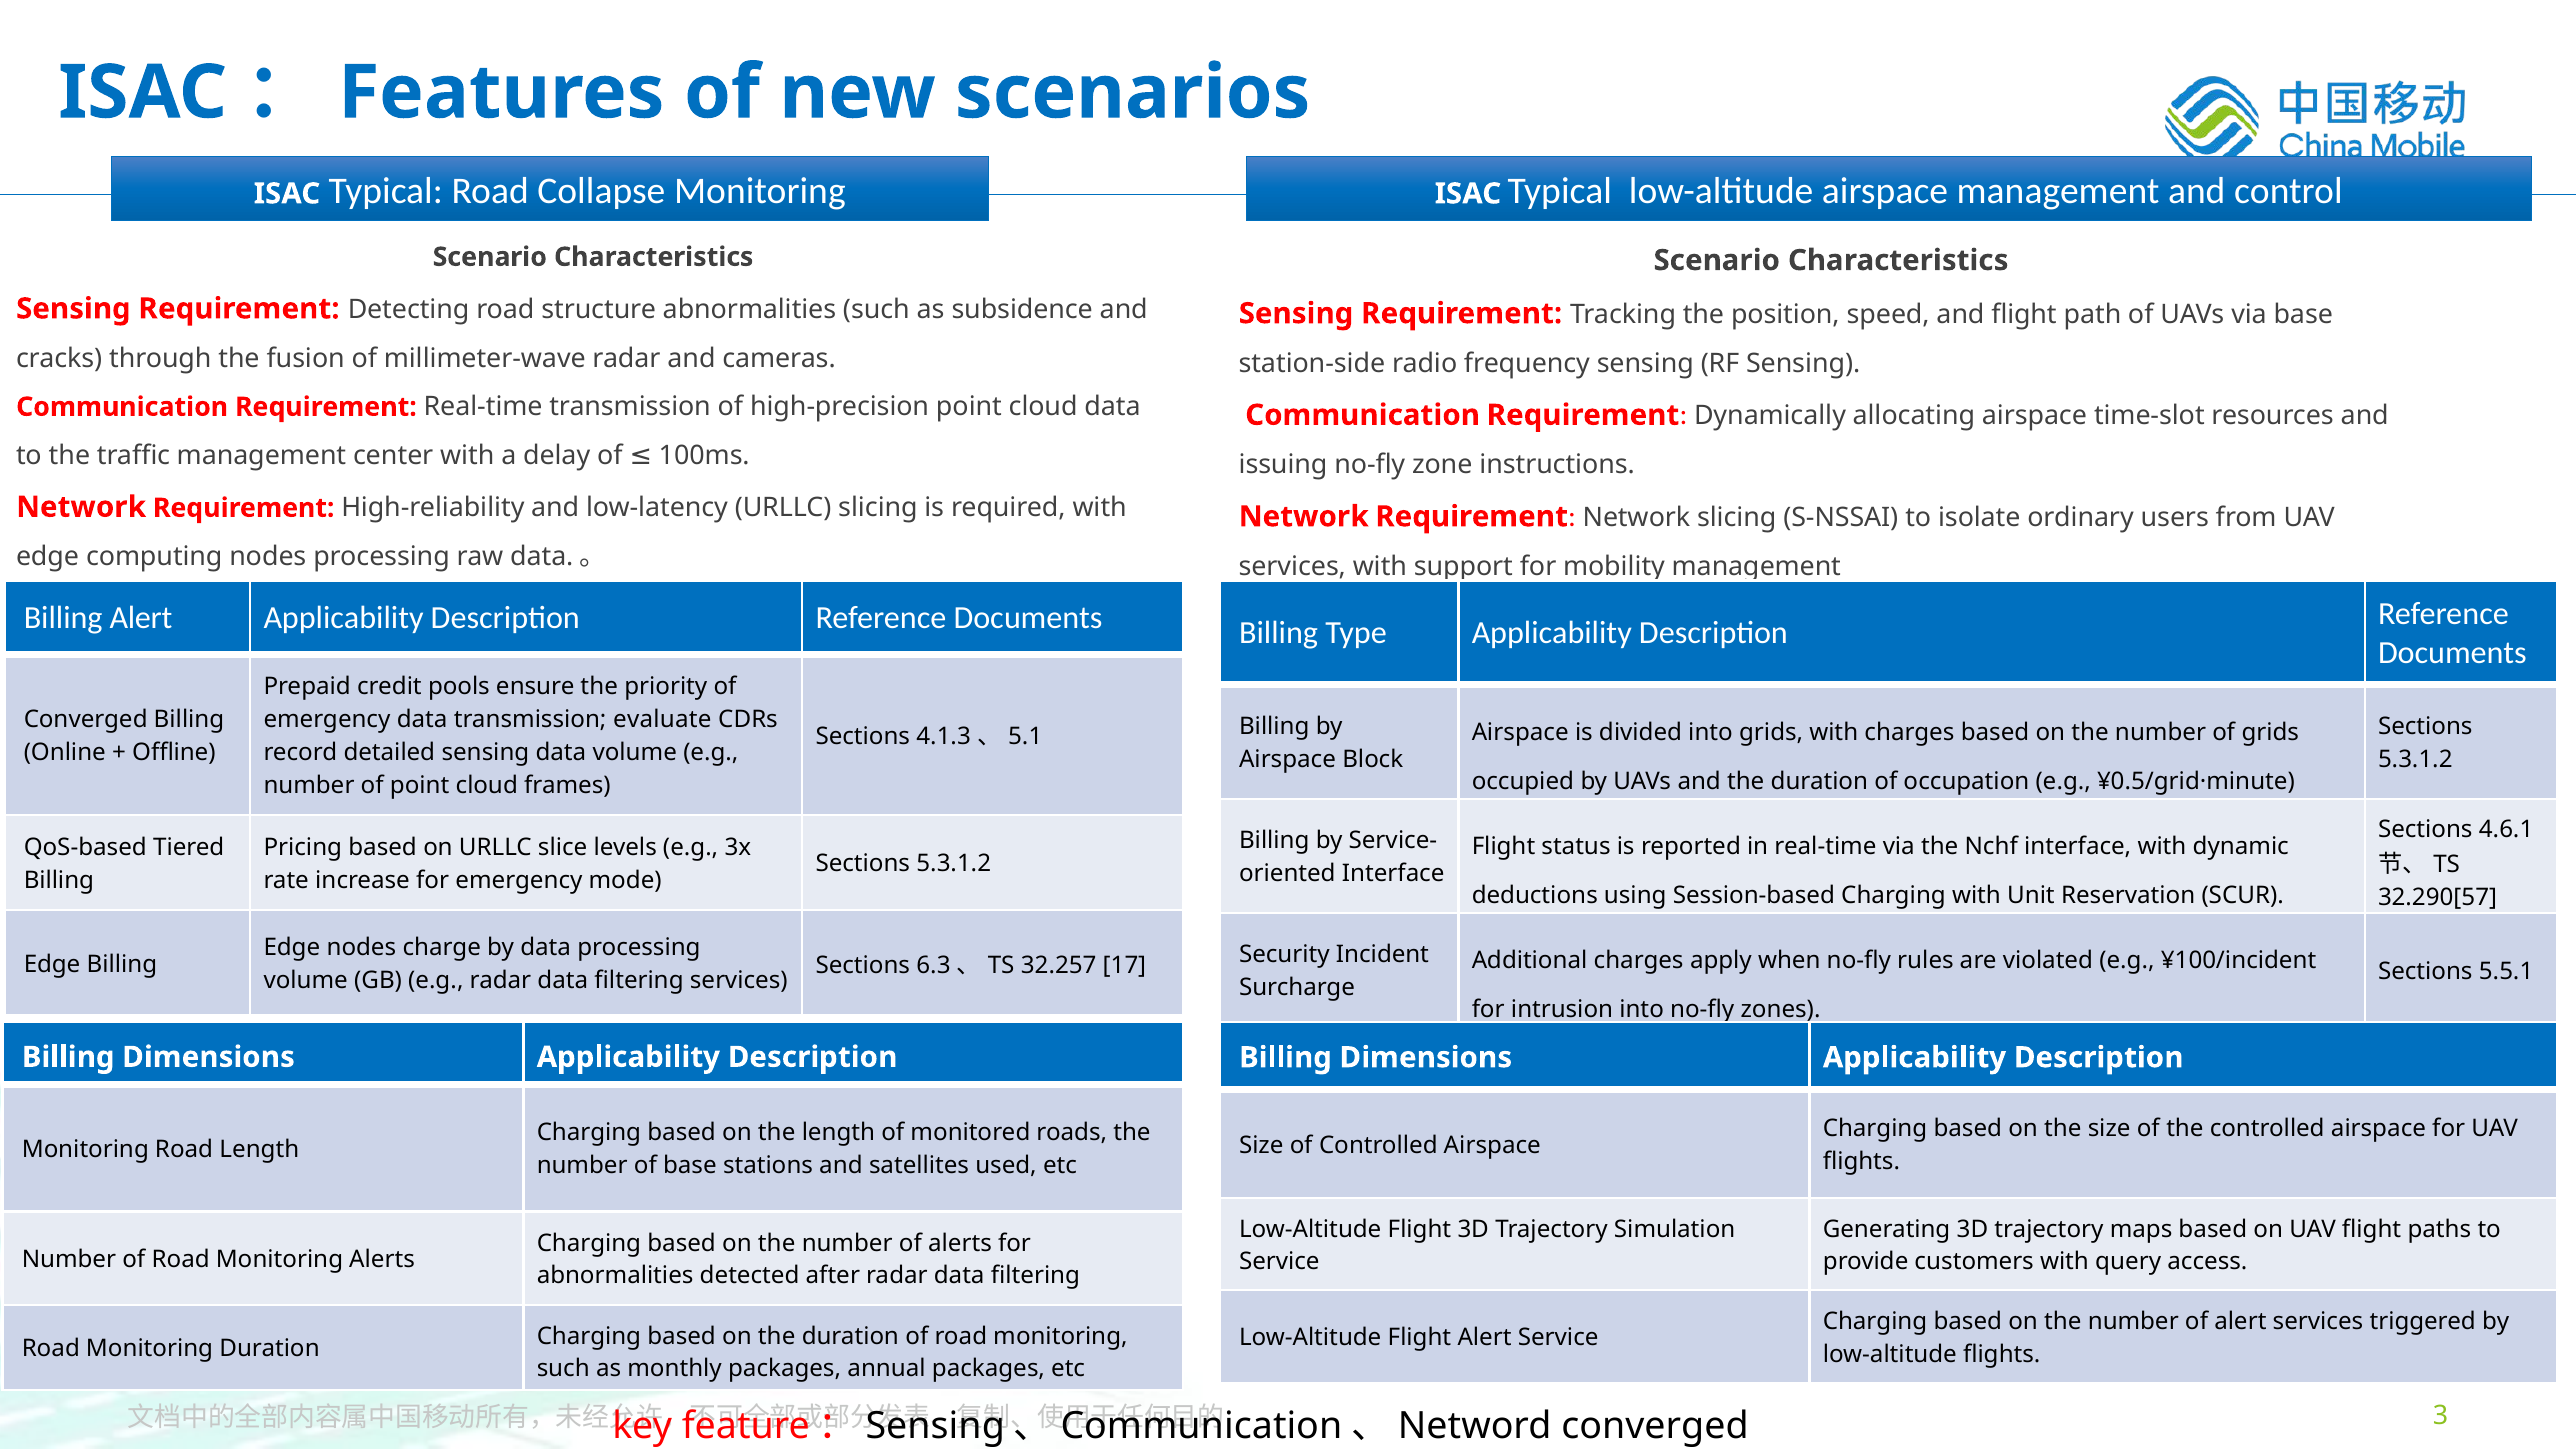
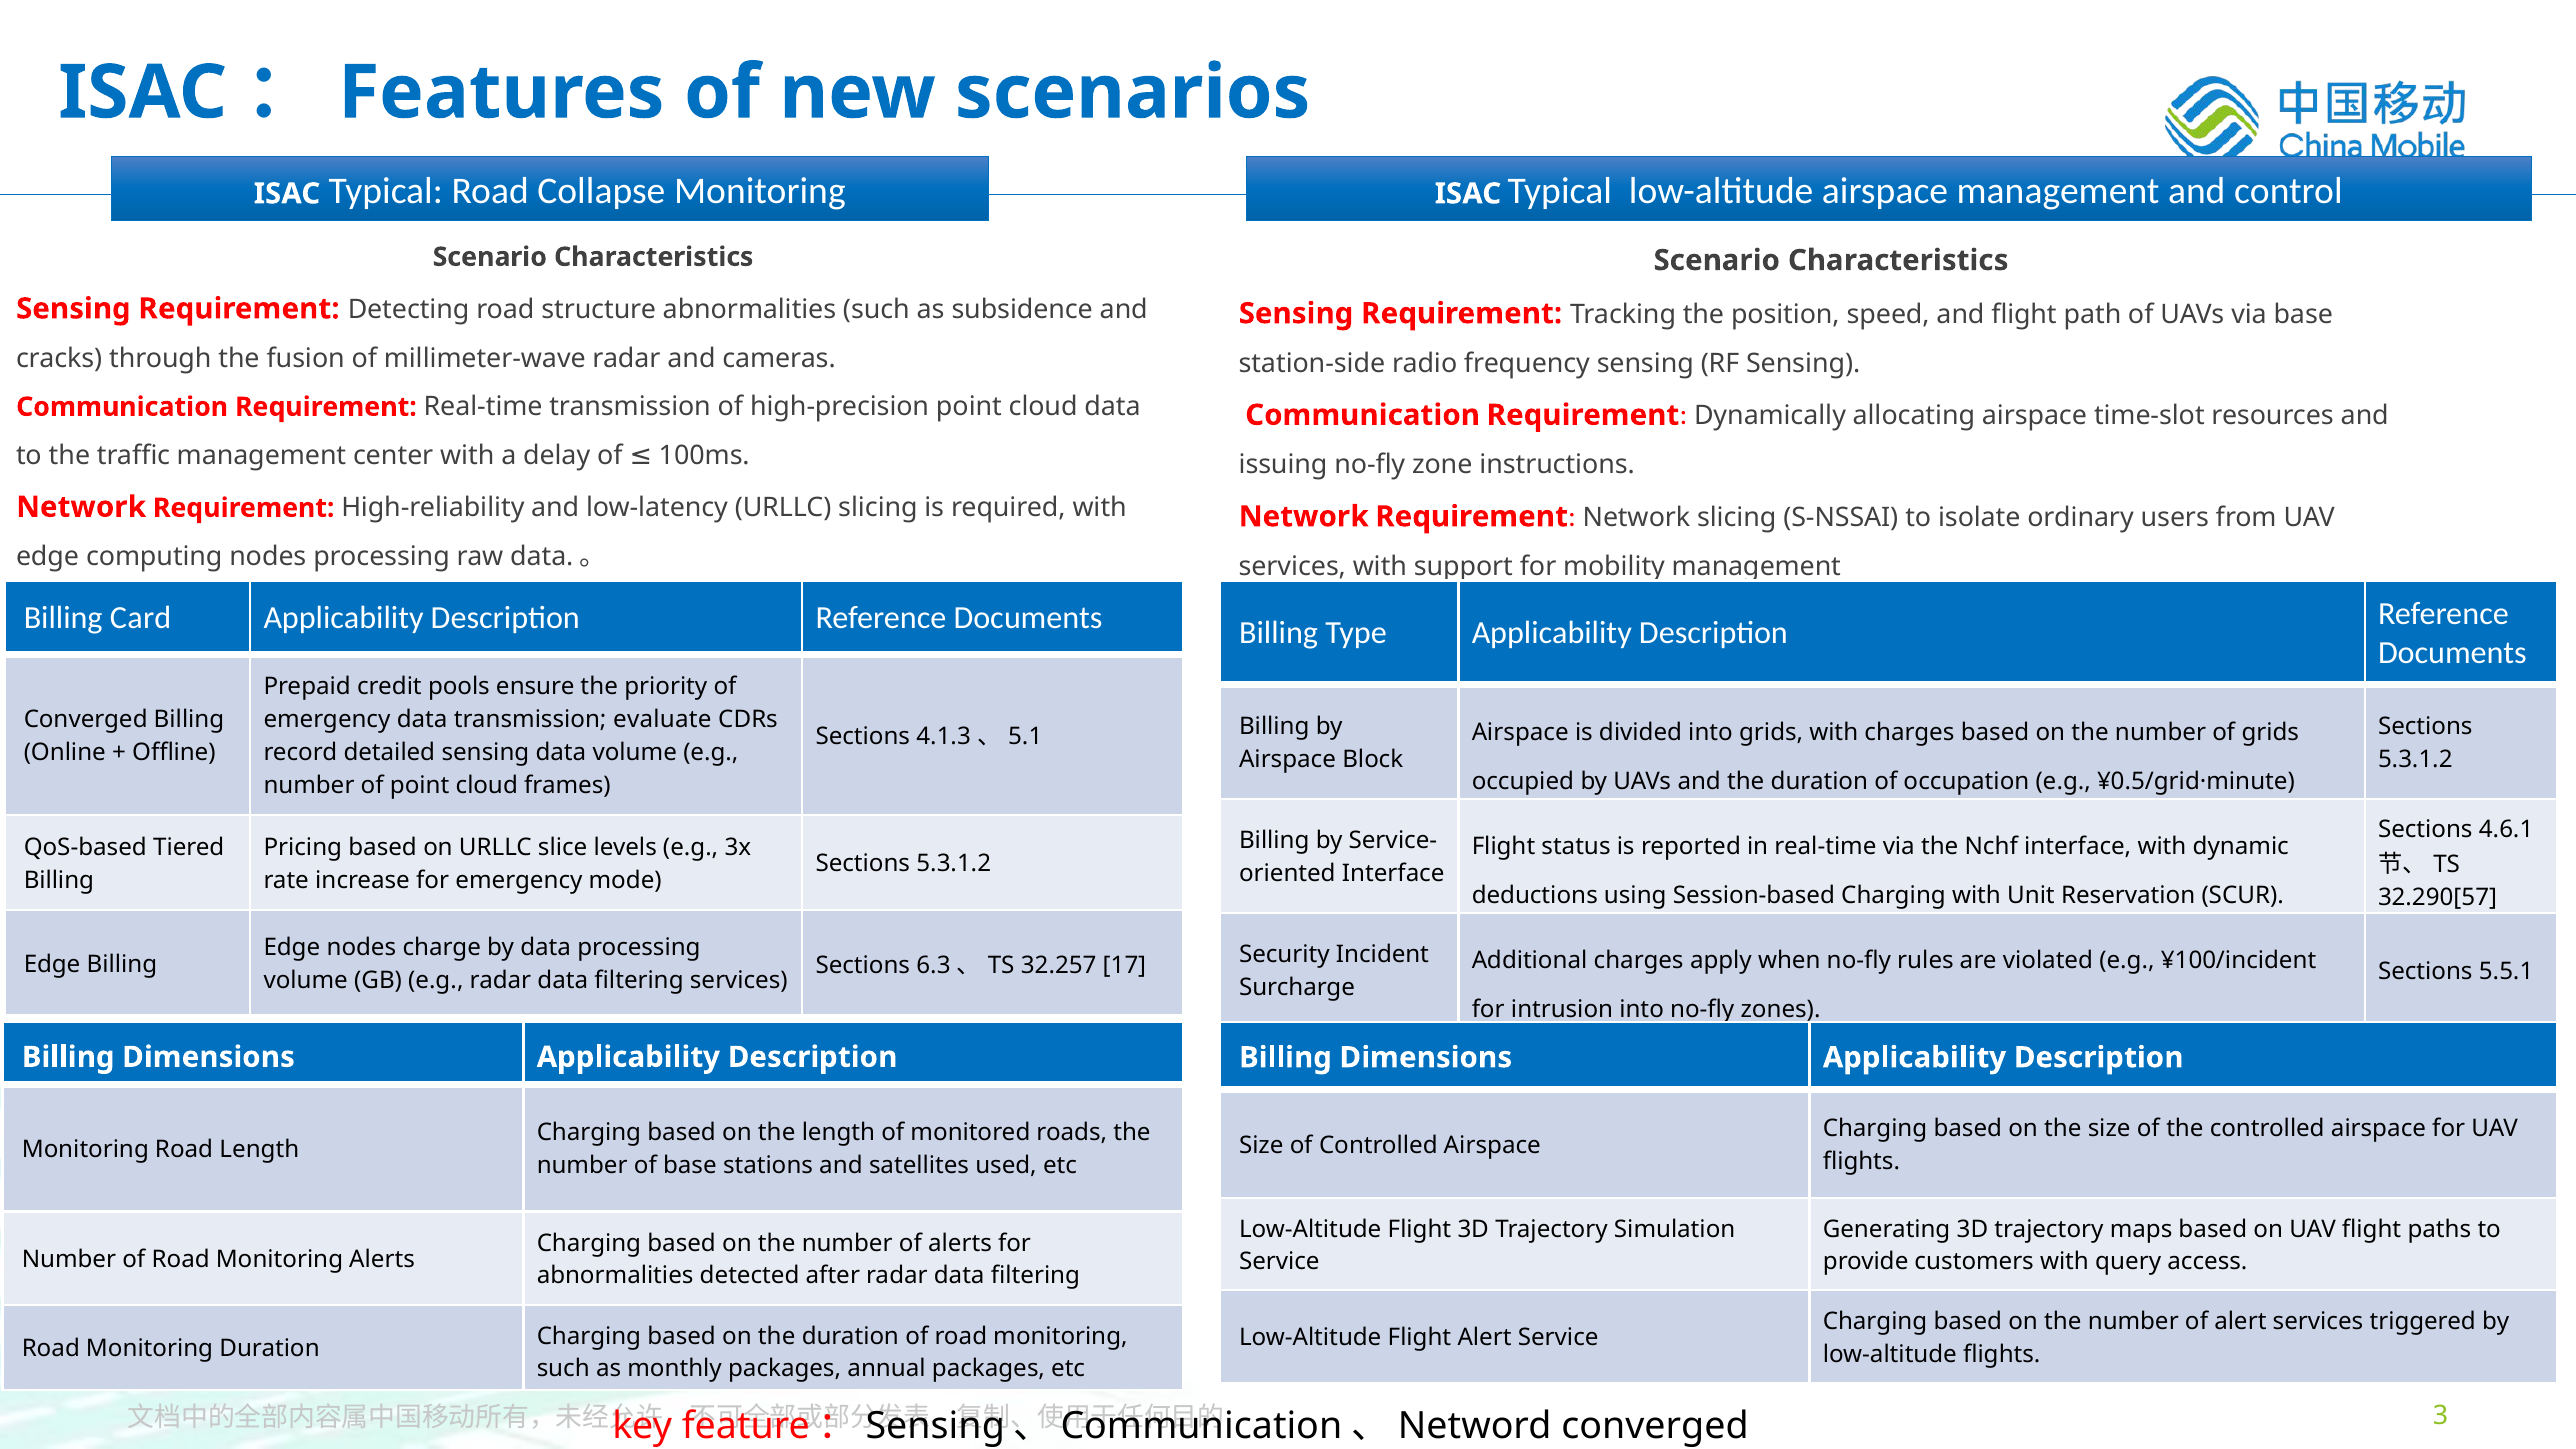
Billing Alert: Alert -> Card
